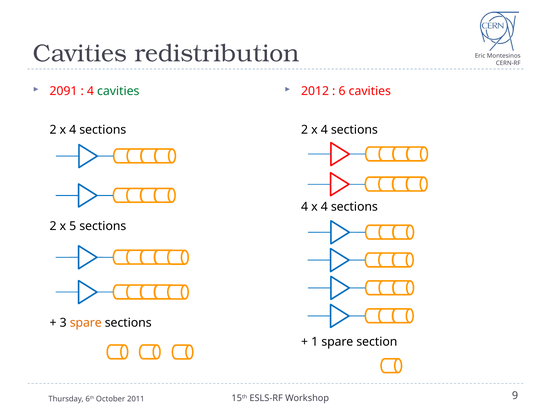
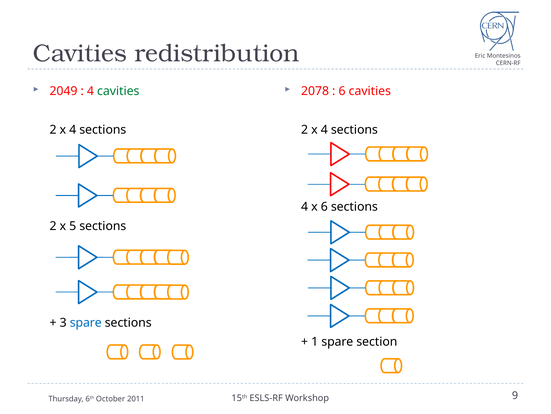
2012: 2012 -> 2078
2091: 2091 -> 2049
4 x 4: 4 -> 6
spare at (86, 322) colour: orange -> blue
